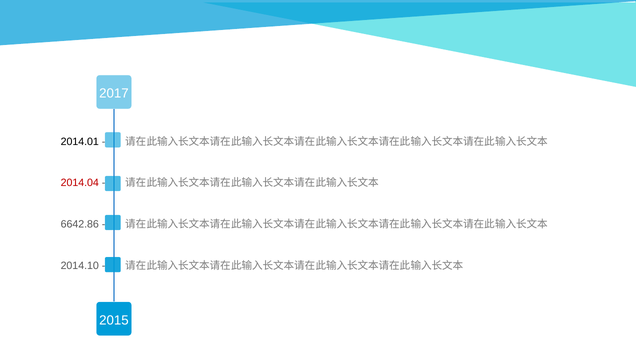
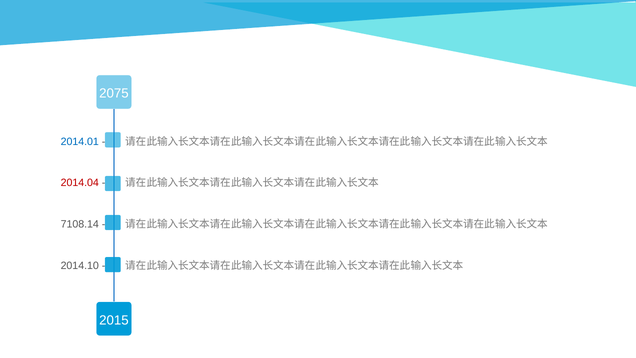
2017: 2017 -> 2075
2014.01 colour: black -> blue
6642.86: 6642.86 -> 7108.14
